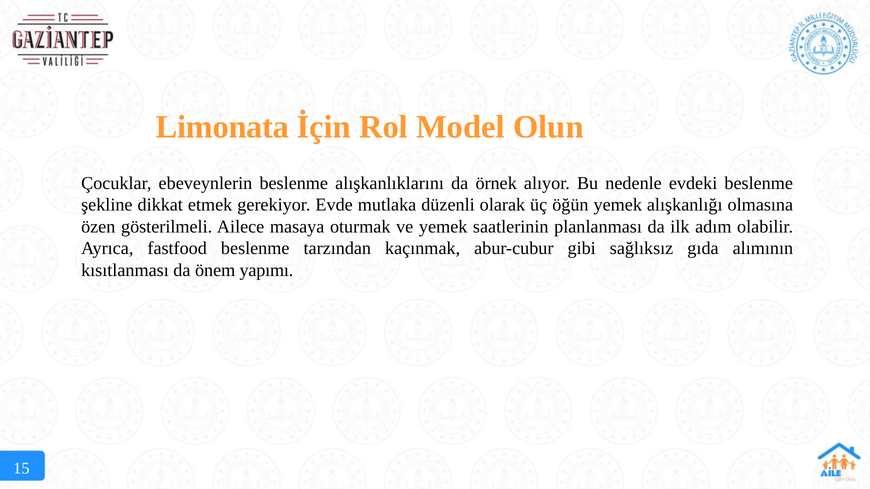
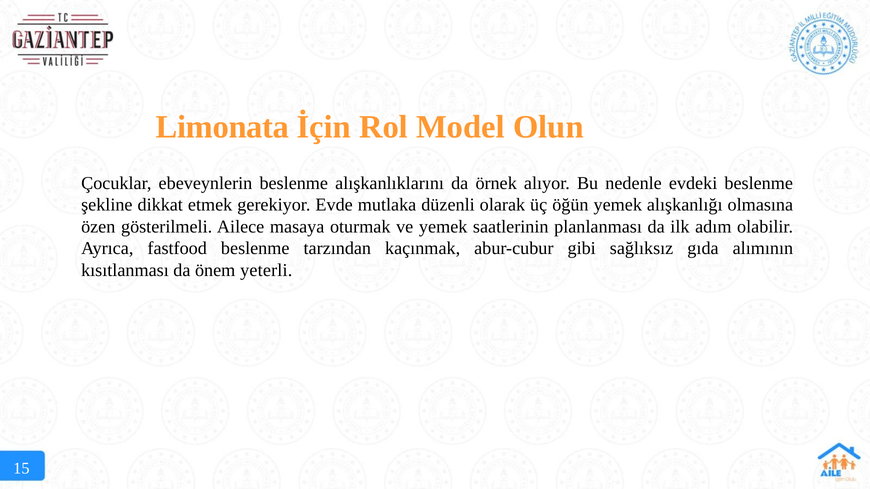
yapımı: yapımı -> yeterli
